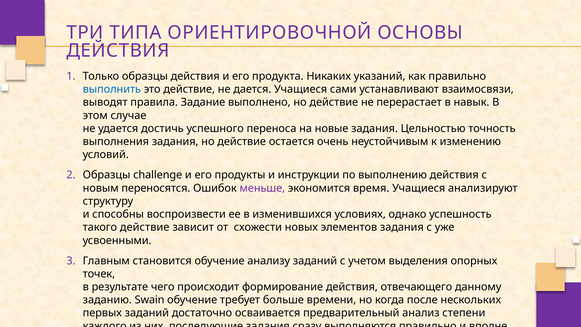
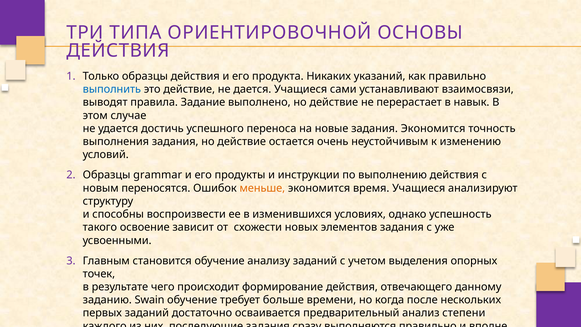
задания Цельностью: Цельностью -> Экономится
challenge: challenge -> grammar
меньше colour: purple -> orange
такого действие: действие -> освоение
